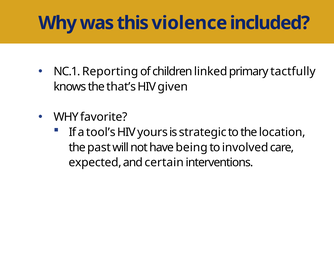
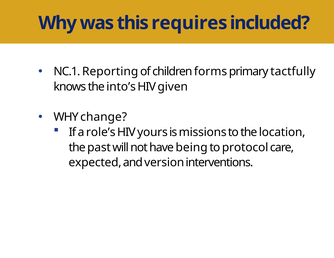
violence: violence -> requires
linked: linked -> forms
that’s: that’s -> into’s
favorite: favorite -> change
tool’s: tool’s -> role’s
strategic: strategic -> missions
involved: involved -> protocol
certain: certain -> version
